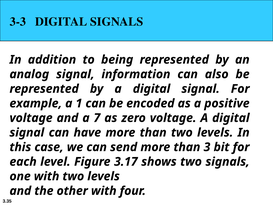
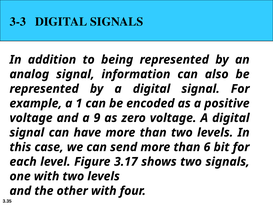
7: 7 -> 9
3: 3 -> 6
